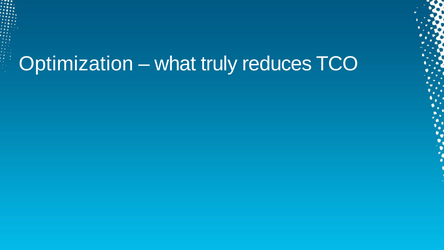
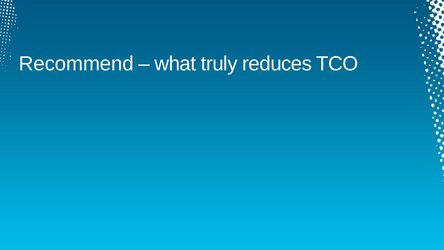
Optimization: Optimization -> Recommend
